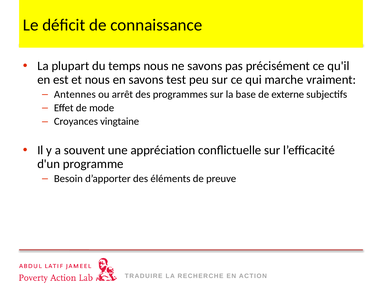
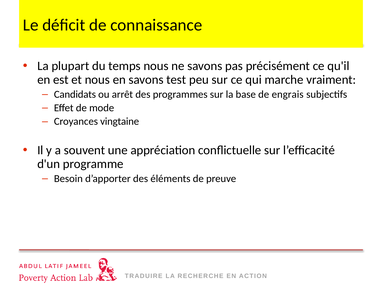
Antennes: Antennes -> Candidats
externe: externe -> engrais
